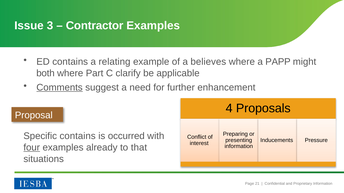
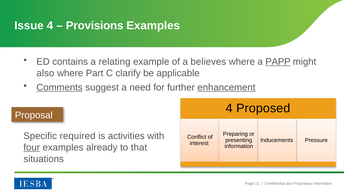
Issue 3: 3 -> 4
Contractor: Contractor -> Provisions
PAPP underline: none -> present
both: both -> also
enhancement underline: none -> present
Proposals: Proposals -> Proposed
Specific contains: contains -> required
occurred: occurred -> activities
